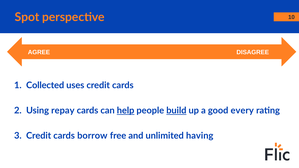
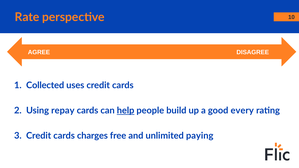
Spot: Spot -> Rate
build underline: present -> none
borrow: borrow -> charges
having: having -> paying
